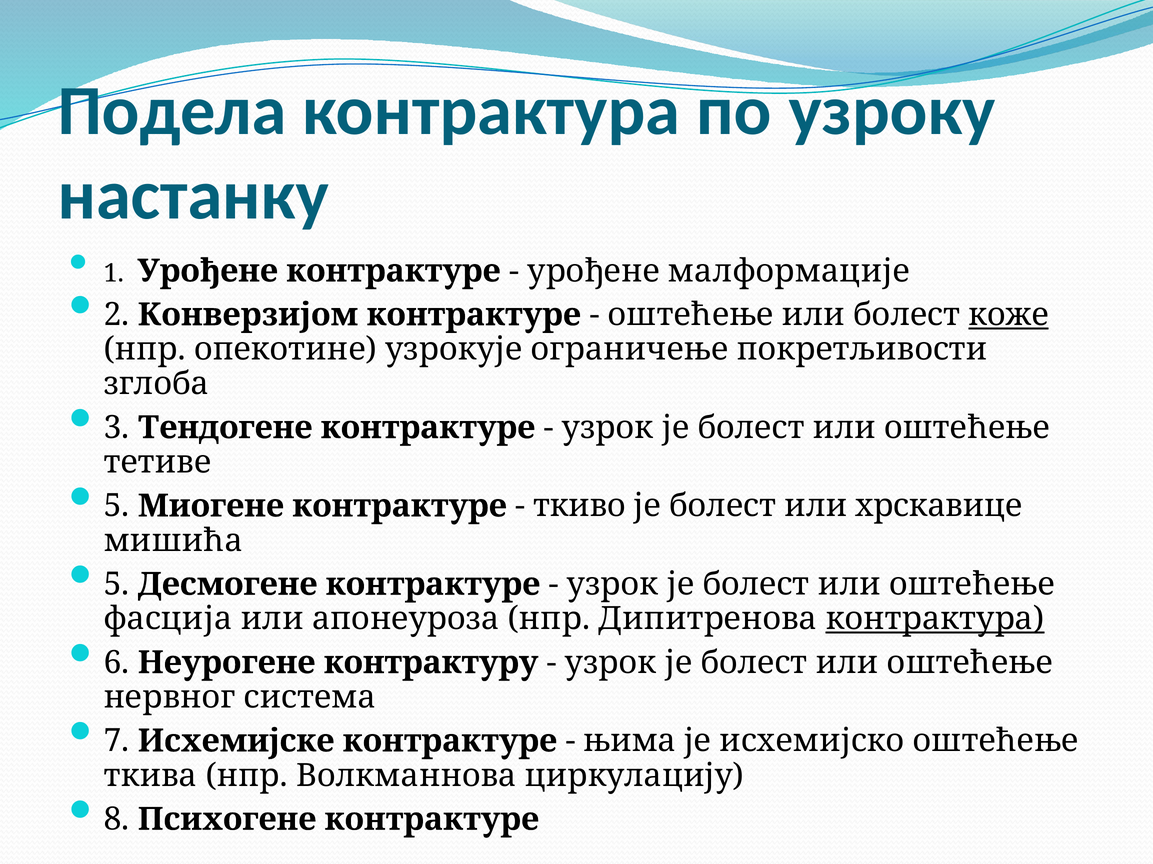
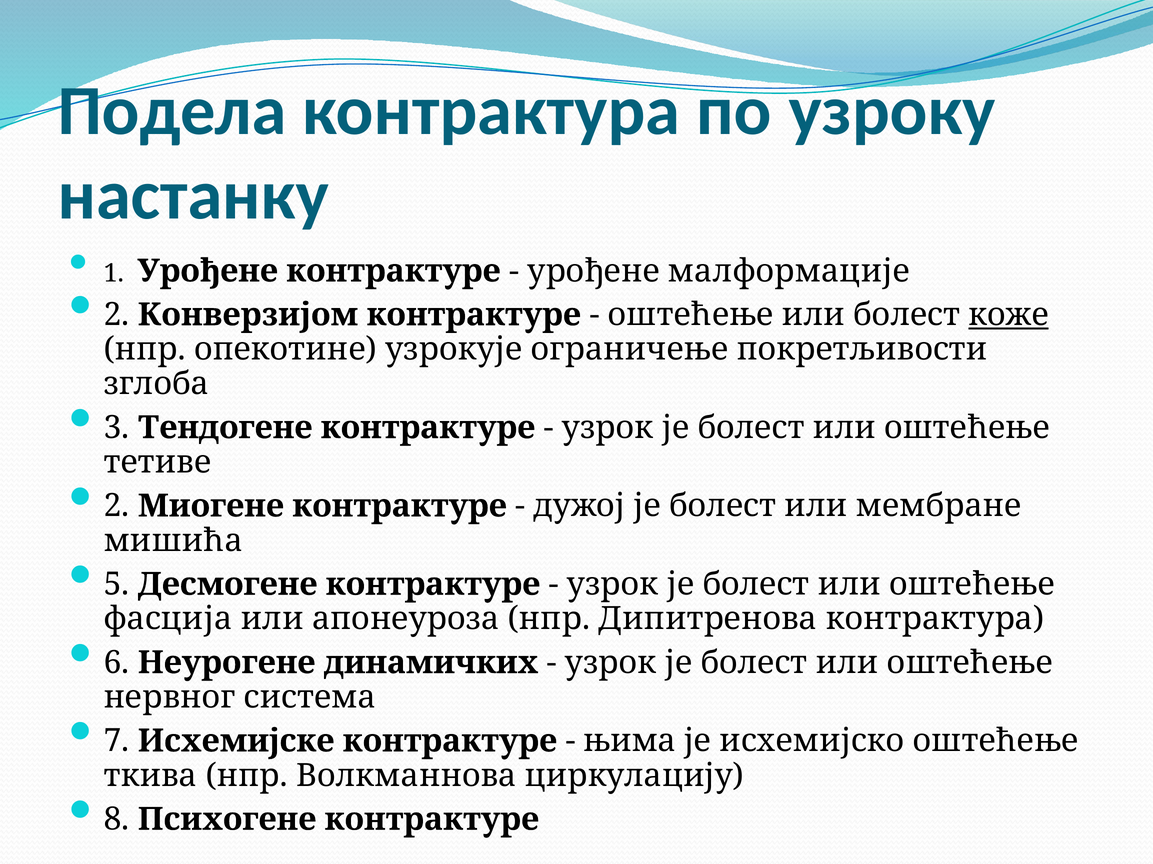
5 at (117, 506): 5 -> 2
ткиво: ткиво -> дужој
хрскавице: хрскавице -> мембране
контрактура at (935, 619) underline: present -> none
контрактуру: контрактуру -> динамичких
